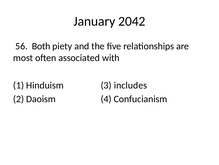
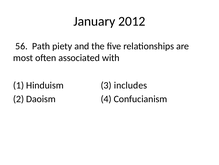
2042: 2042 -> 2012
Both: Both -> Path
